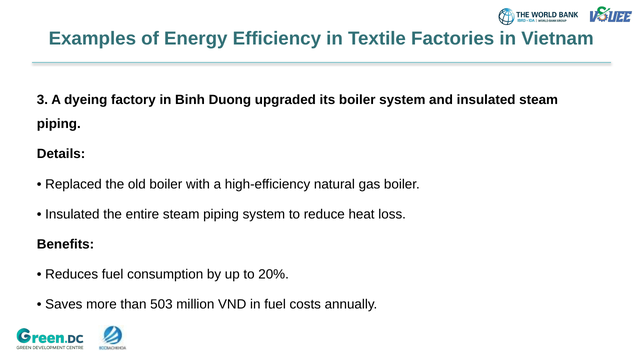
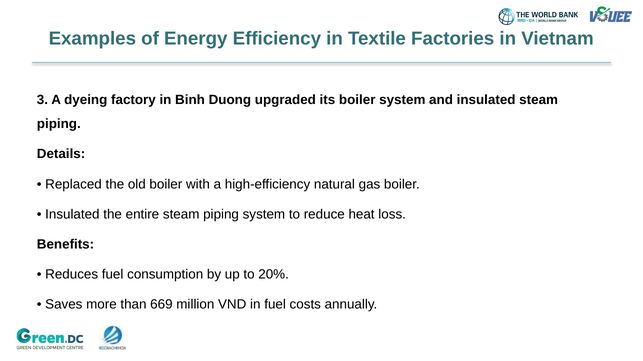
503: 503 -> 669
